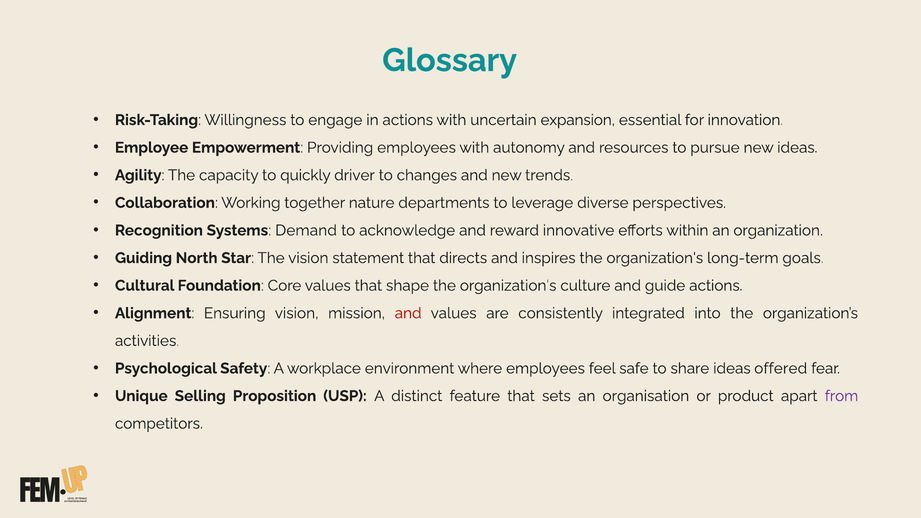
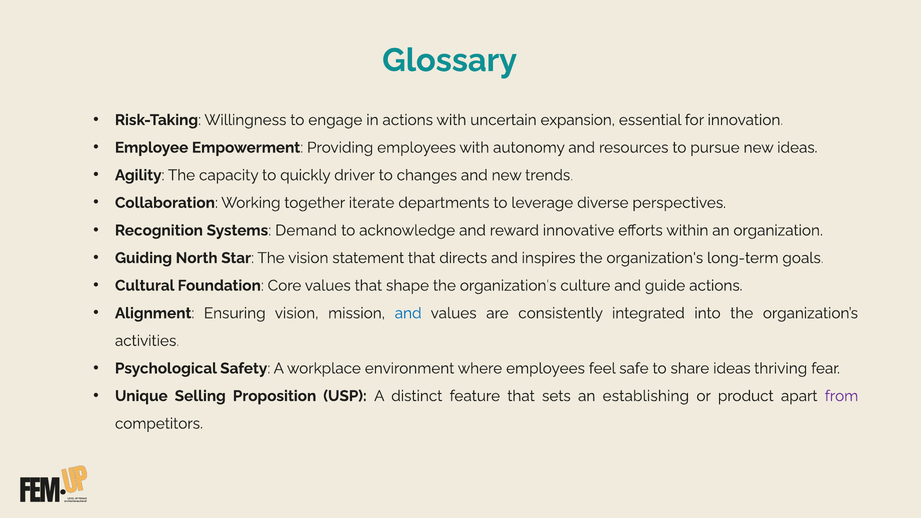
nature: nature -> iterate
and at (408, 313) colour: red -> blue
offered: offered -> thriving
organisation: organisation -> establishing
